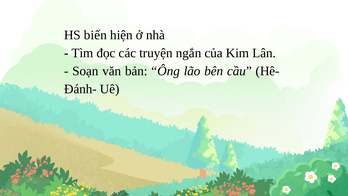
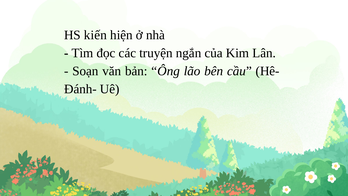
biến: biến -> kiến
